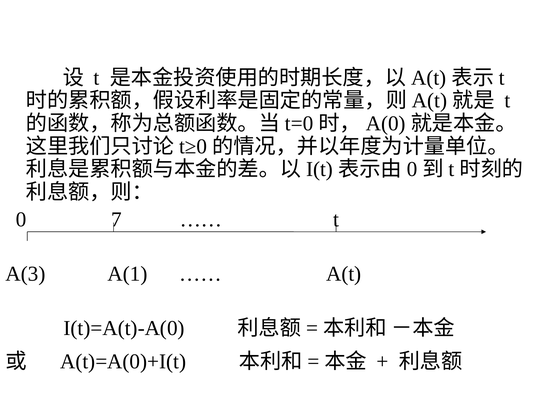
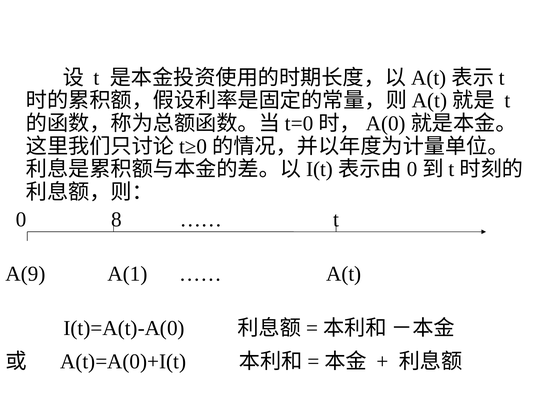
7: 7 -> 8
A(3: A(3 -> A(9
